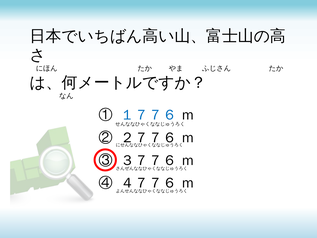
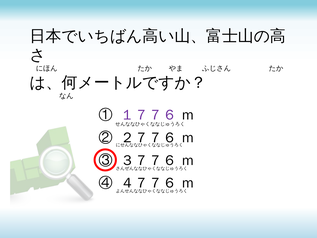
１７７６ colour: blue -> purple
